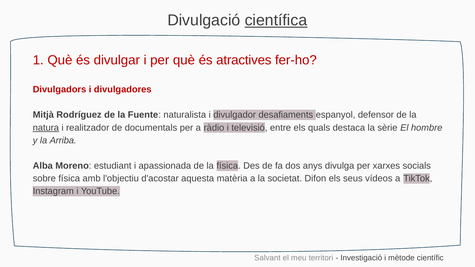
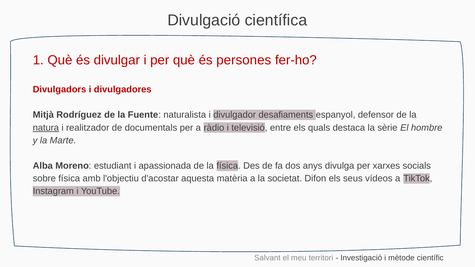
científica underline: present -> none
atractives: atractives -> persones
Arriba: Arriba -> Marte
